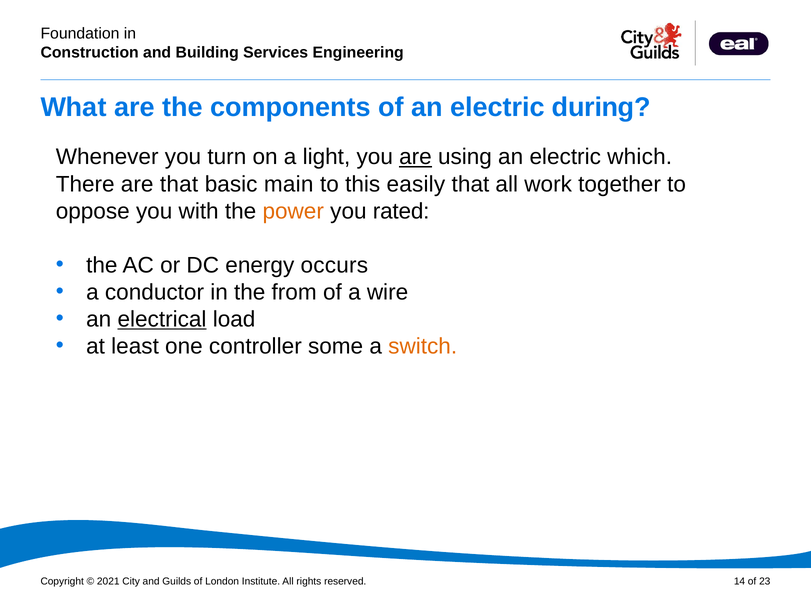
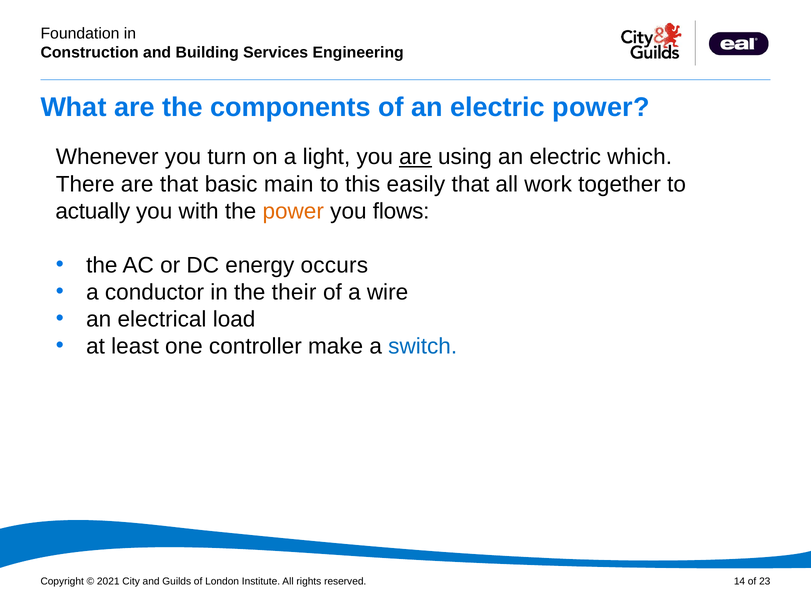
electric during: during -> power
oppose: oppose -> actually
rated: rated -> flows
from: from -> their
electrical underline: present -> none
some: some -> make
switch colour: orange -> blue
